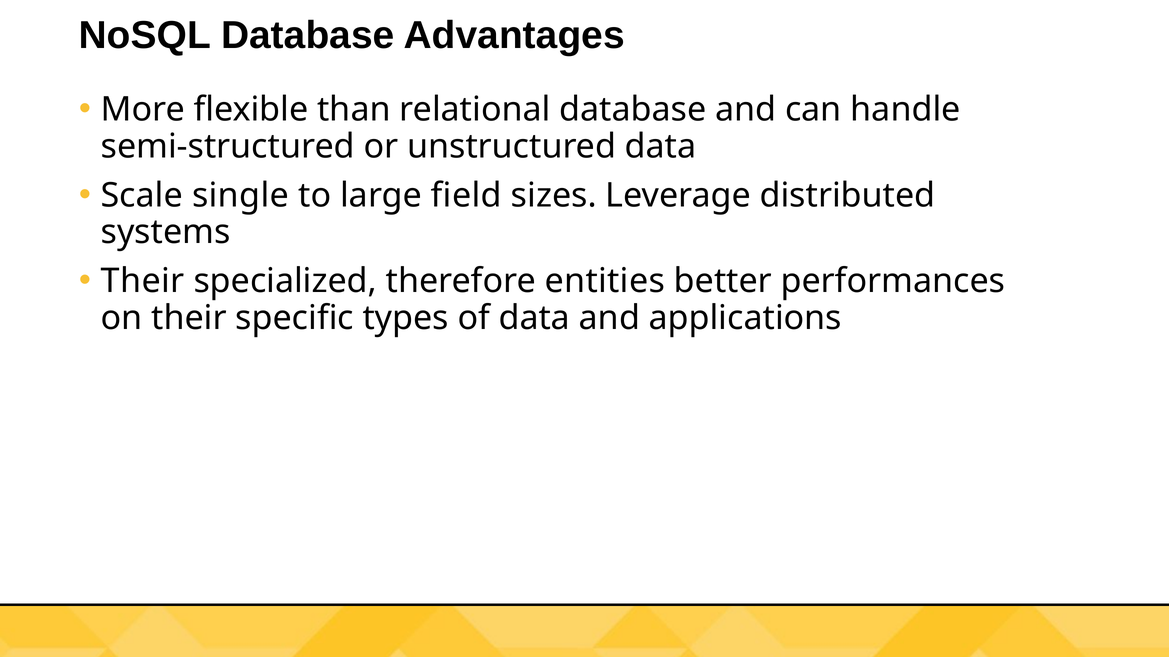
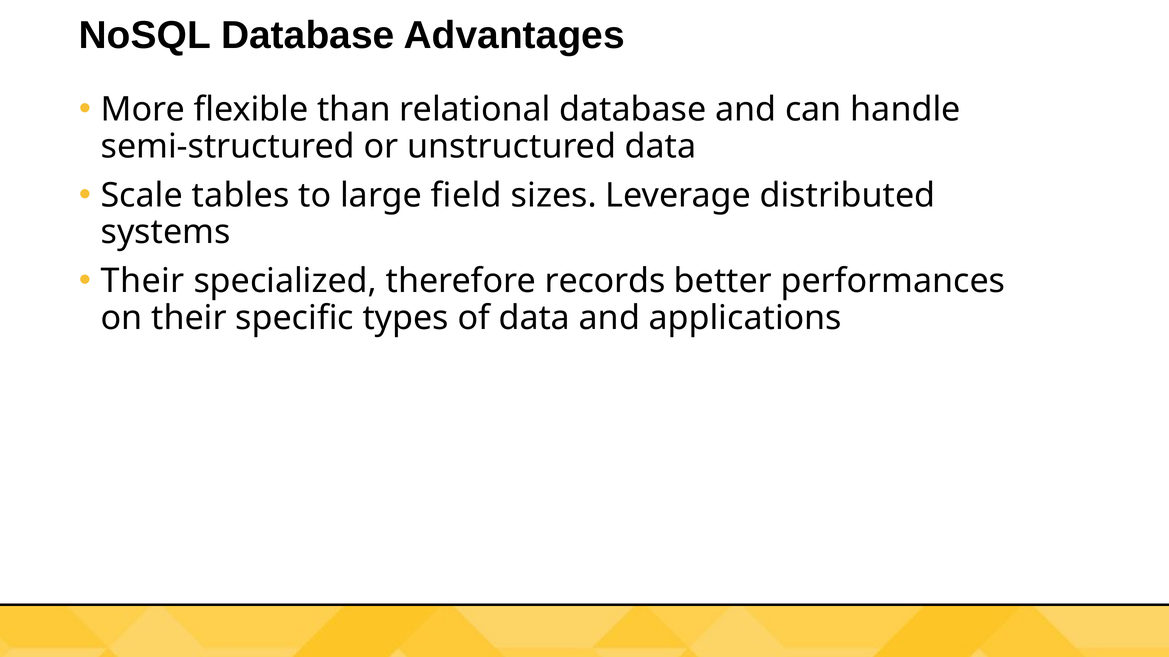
single: single -> tables
entities: entities -> records
